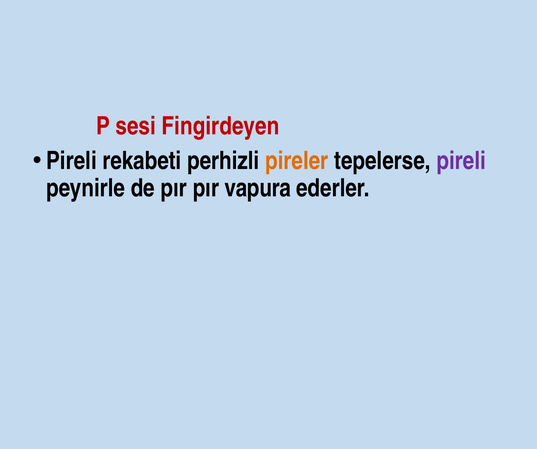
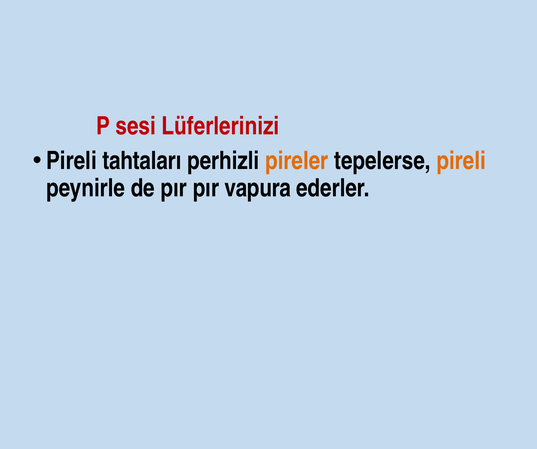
Fingirdeyen: Fingirdeyen -> Lüferlerinizi
rekabeti: rekabeti -> tahtaları
pireli at (461, 161) colour: purple -> orange
